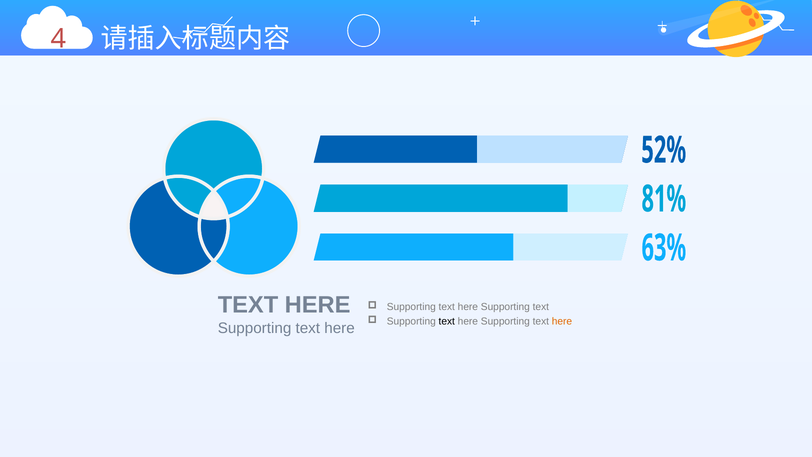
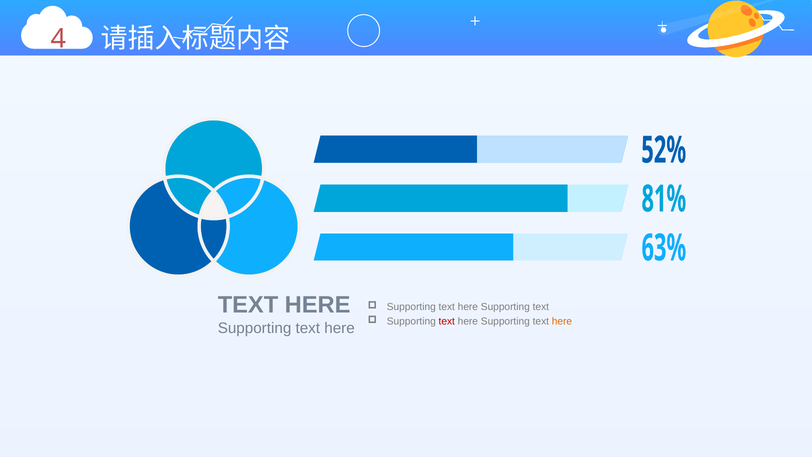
text at (447, 321) colour: black -> red
